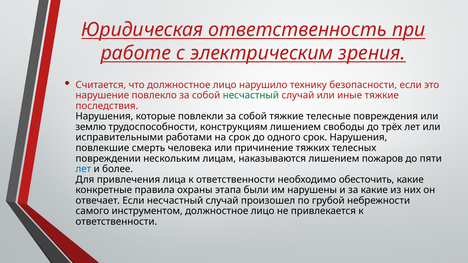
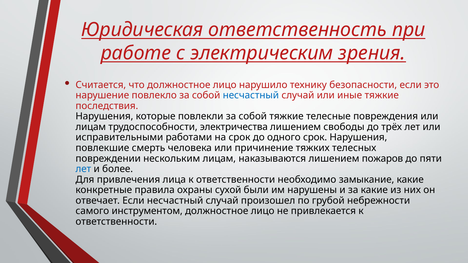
несчастный at (251, 95) colour: green -> blue
землю at (91, 127): землю -> лицам
конструкциям: конструкциям -> электричества
обесточить: обесточить -> замыкание
этапа: этапа -> сухой
